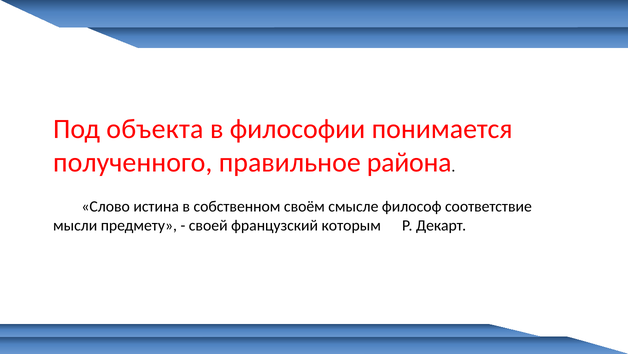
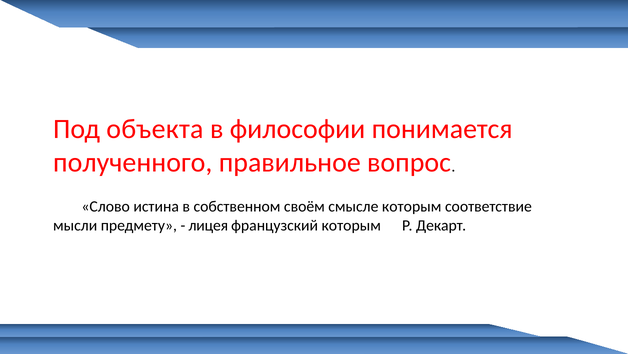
района: района -> вопрос
смысле философ: философ -> которым
своей: своей -> лицея
